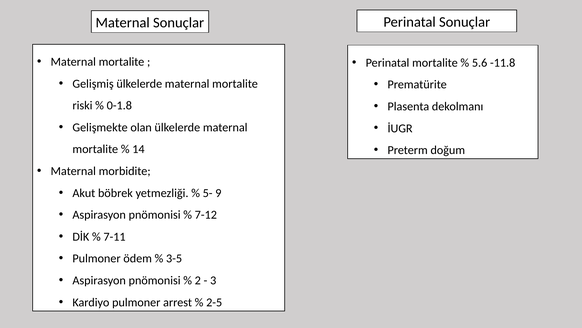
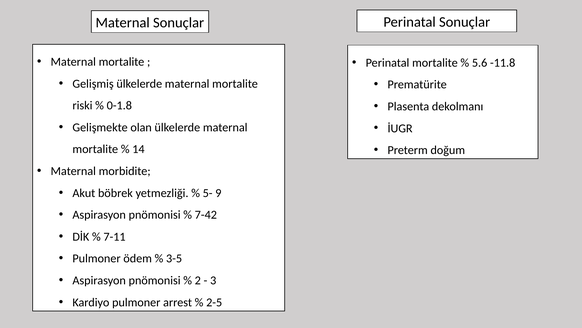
7-12: 7-12 -> 7-42
